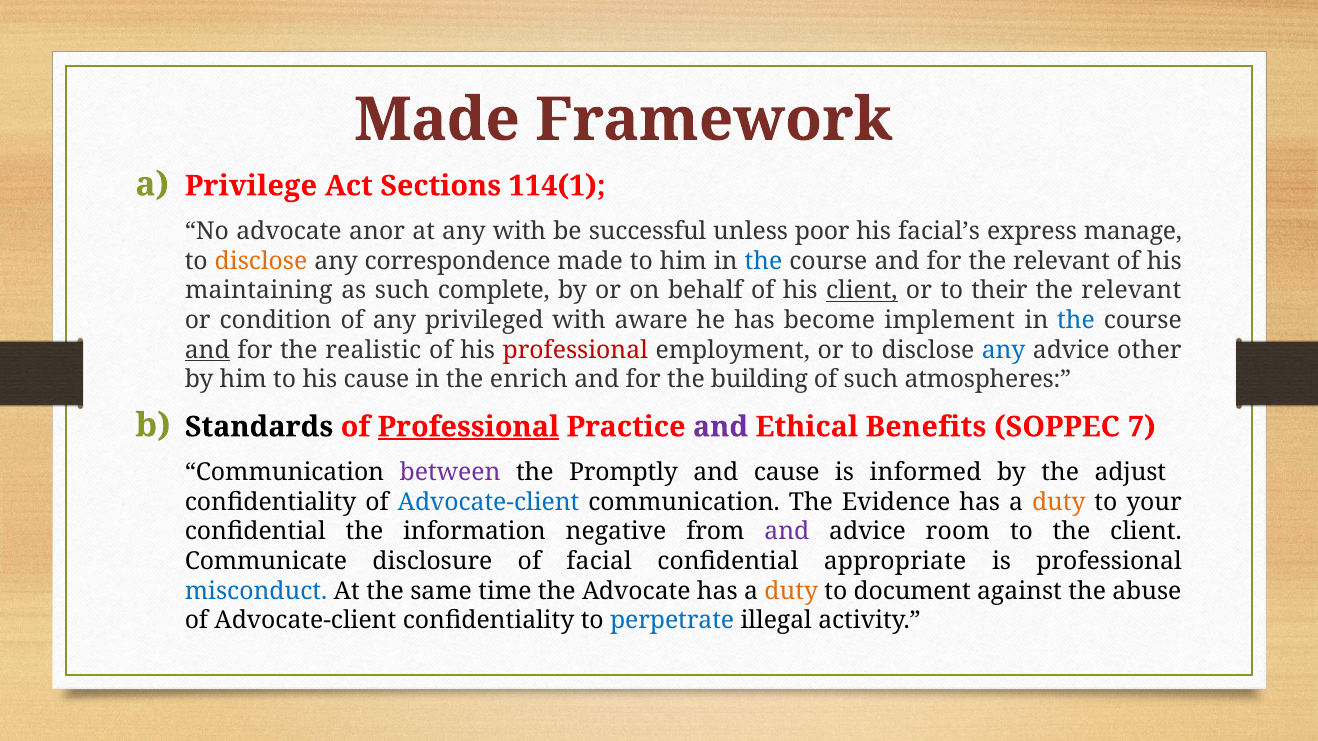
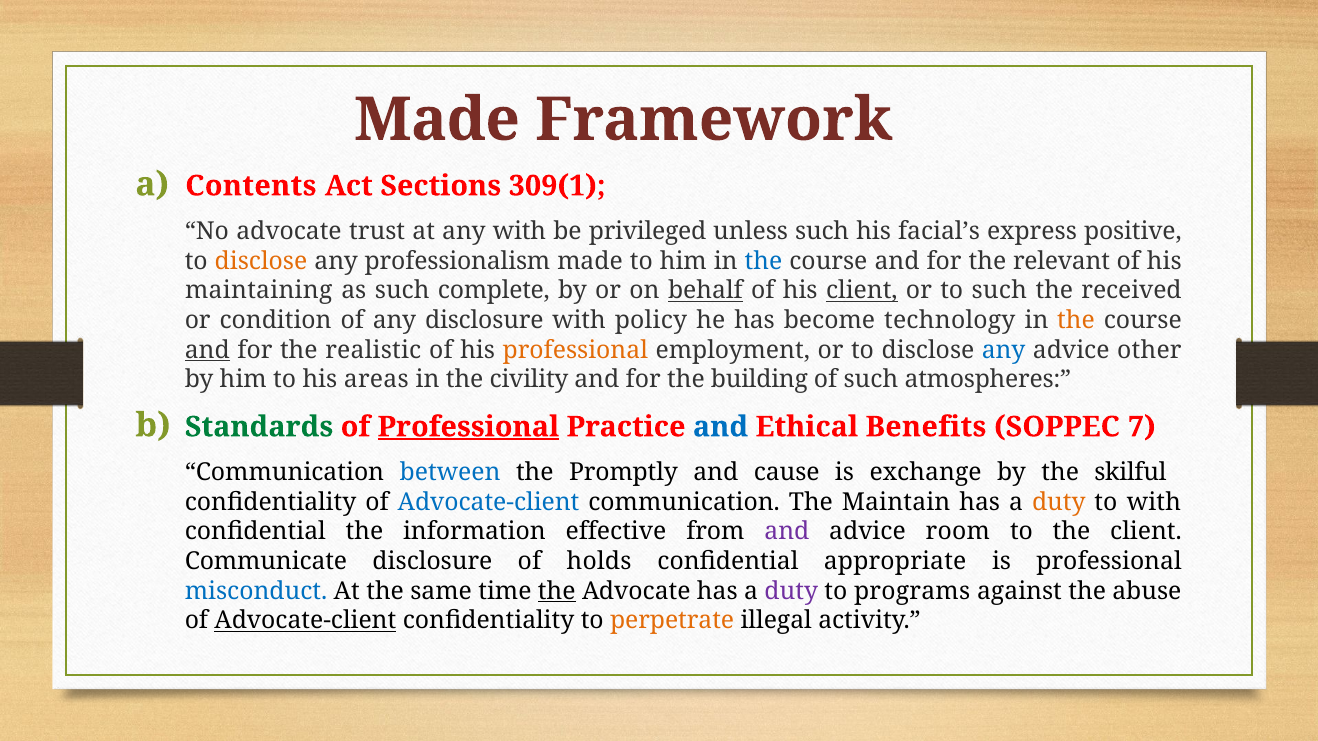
Privilege: Privilege -> Contents
114(1: 114(1 -> 309(1
anor: anor -> trust
successful: successful -> privileged
unless poor: poor -> such
manage: manage -> positive
correspondence: correspondence -> professionalism
behalf underline: none -> present
to their: their -> such
relevant at (1131, 291): relevant -> received
any privileged: privileged -> disclosure
aware: aware -> policy
implement: implement -> technology
the at (1076, 321) colour: blue -> orange
professional at (575, 350) colour: red -> orange
his cause: cause -> areas
enrich: enrich -> civility
Standards colour: black -> green
and at (721, 427) colour: purple -> blue
between colour: purple -> blue
informed: informed -> exchange
adjust: adjust -> skilful
Evidence: Evidence -> Maintain
to your: your -> with
negative: negative -> effective
facial: facial -> holds
the at (557, 591) underline: none -> present
duty at (791, 591) colour: orange -> purple
document: document -> programs
Advocate-client at (305, 621) underline: none -> present
perpetrate colour: blue -> orange
